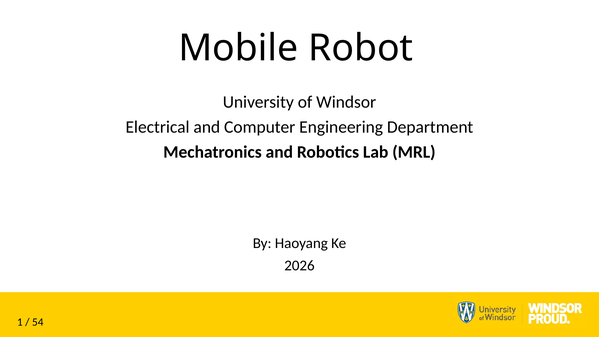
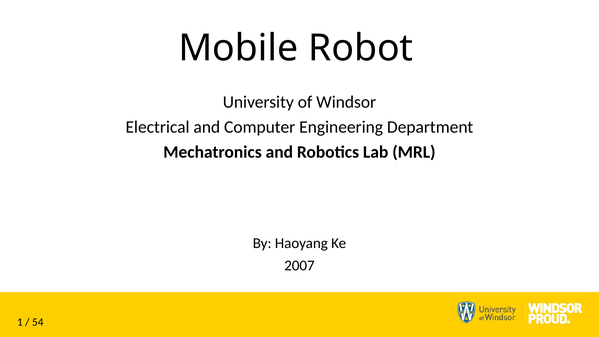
2026: 2026 -> 2007
